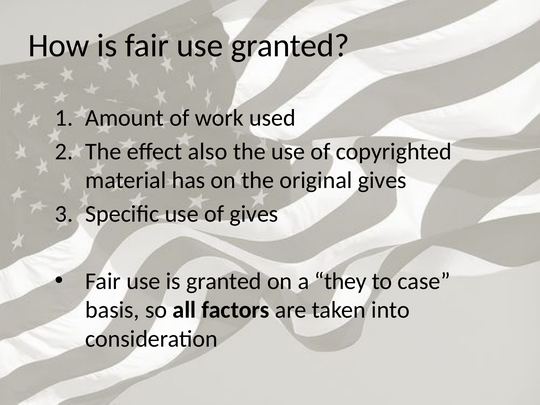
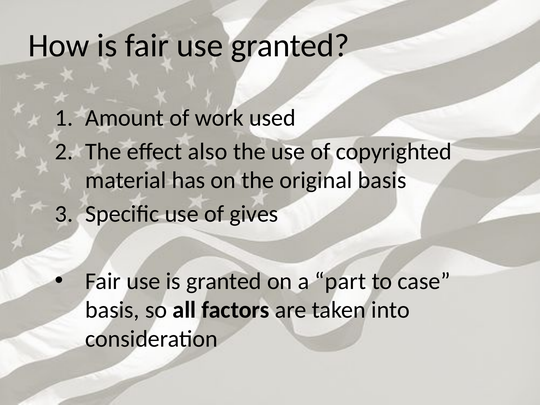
original gives: gives -> basis
they: they -> part
